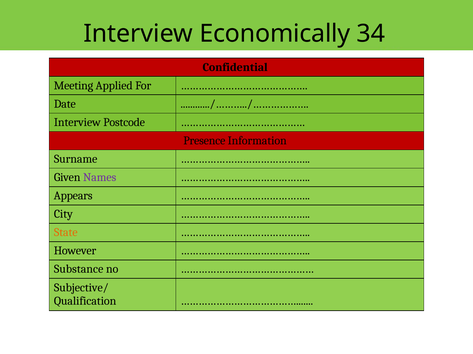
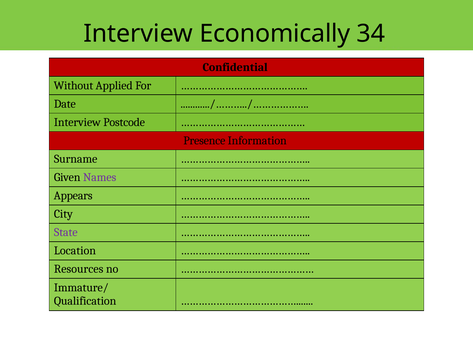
Meeting: Meeting -> Without
State colour: orange -> purple
However: However -> Location
Substance: Substance -> Resources
Subjective/: Subjective/ -> Immature/
